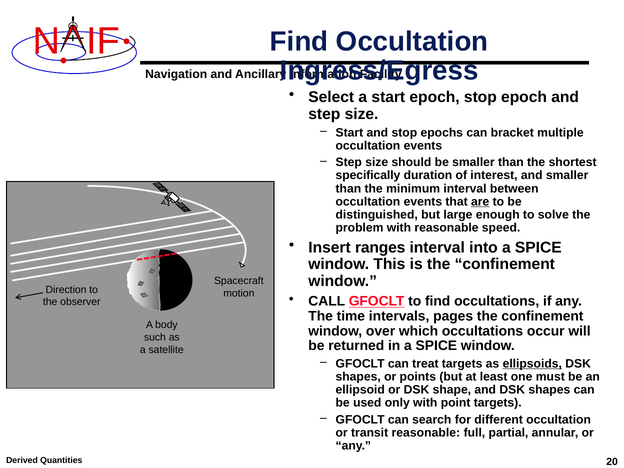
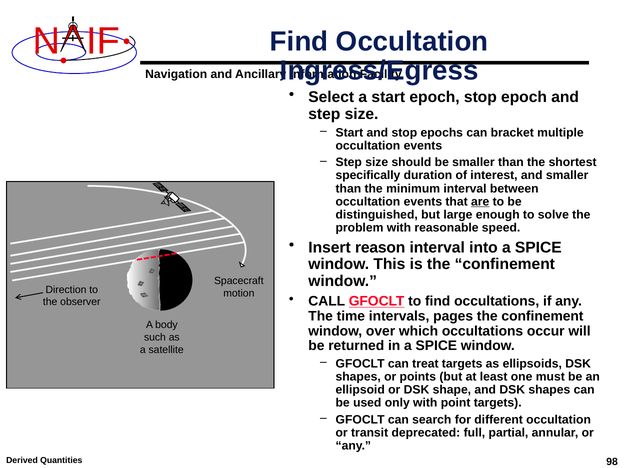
ranges: ranges -> reason
ellipsoids underline: present -> none
transit reasonable: reasonable -> deprecated
20: 20 -> 98
